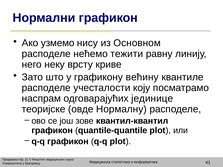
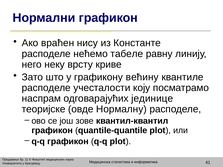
узмемо: узмемо -> враћен
Основном: Основном -> Константе
тежити: тежити -> табеле
